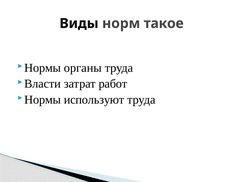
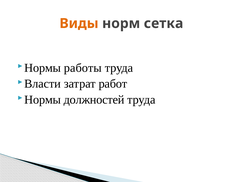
Виды colour: black -> orange
такое: такое -> сетка
органы: органы -> работы
используют: используют -> должностей
